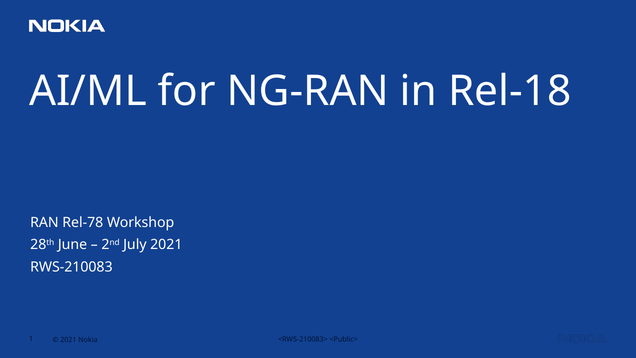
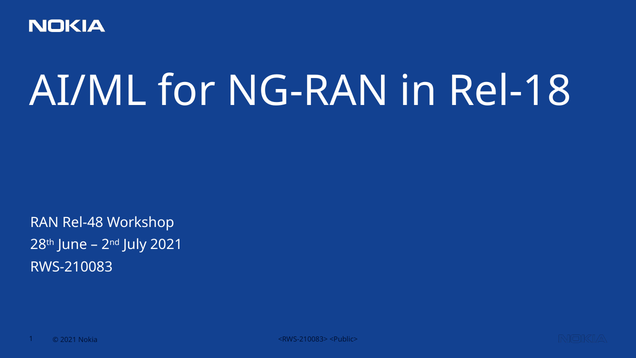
Rel-78: Rel-78 -> Rel-48
